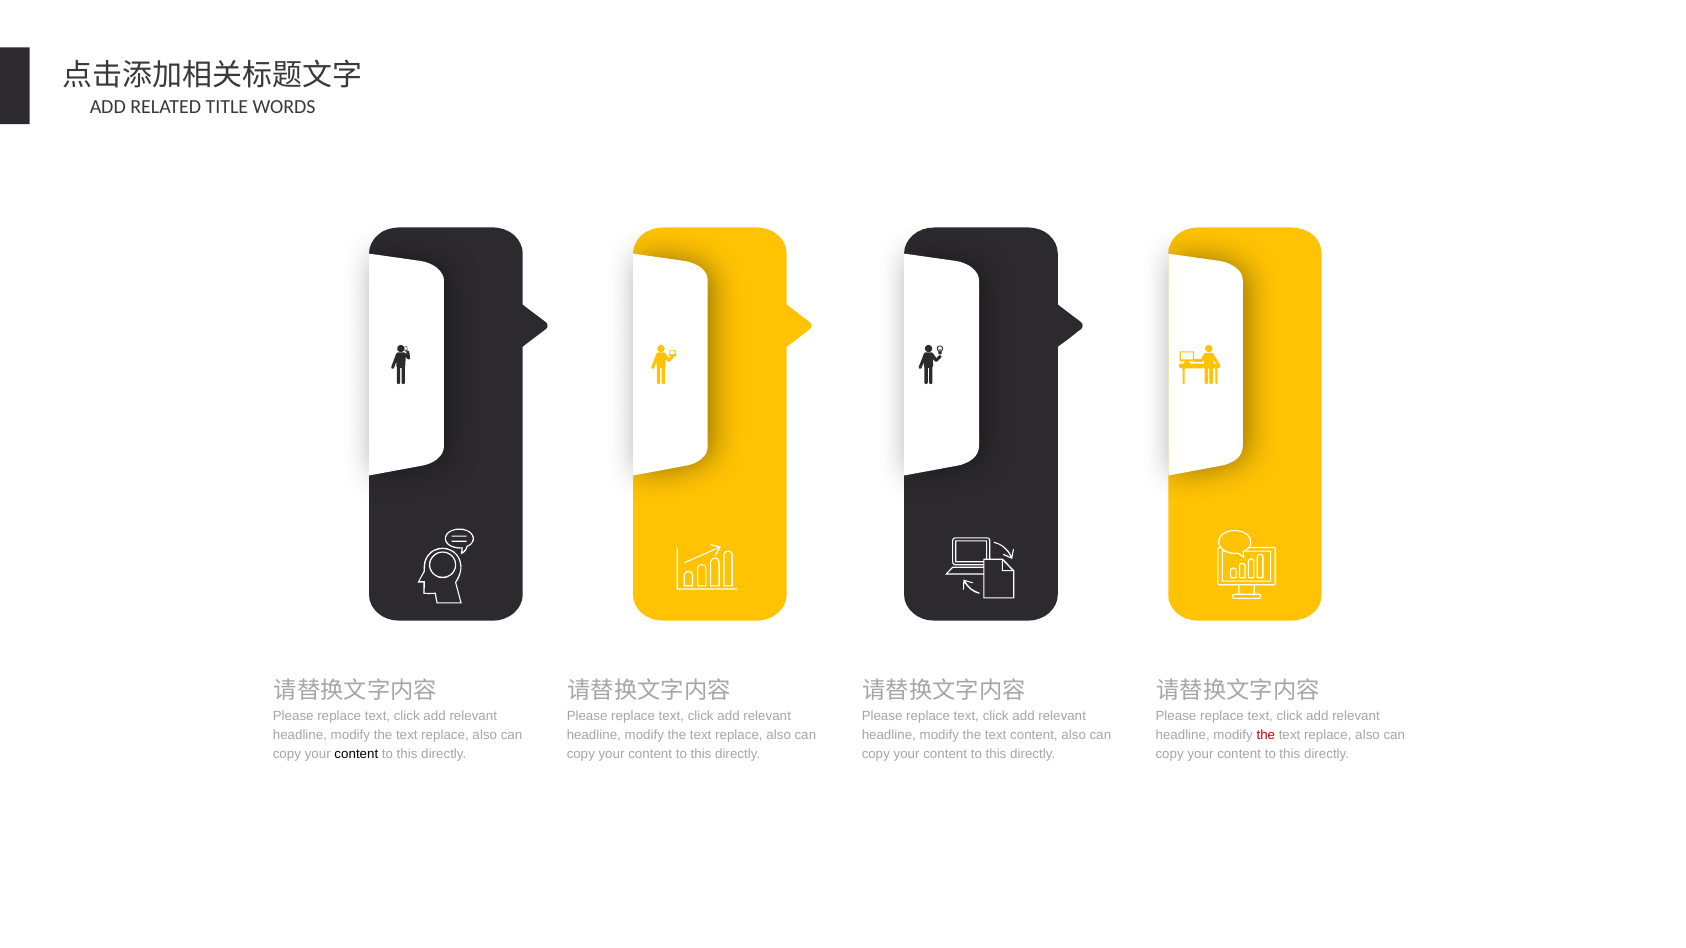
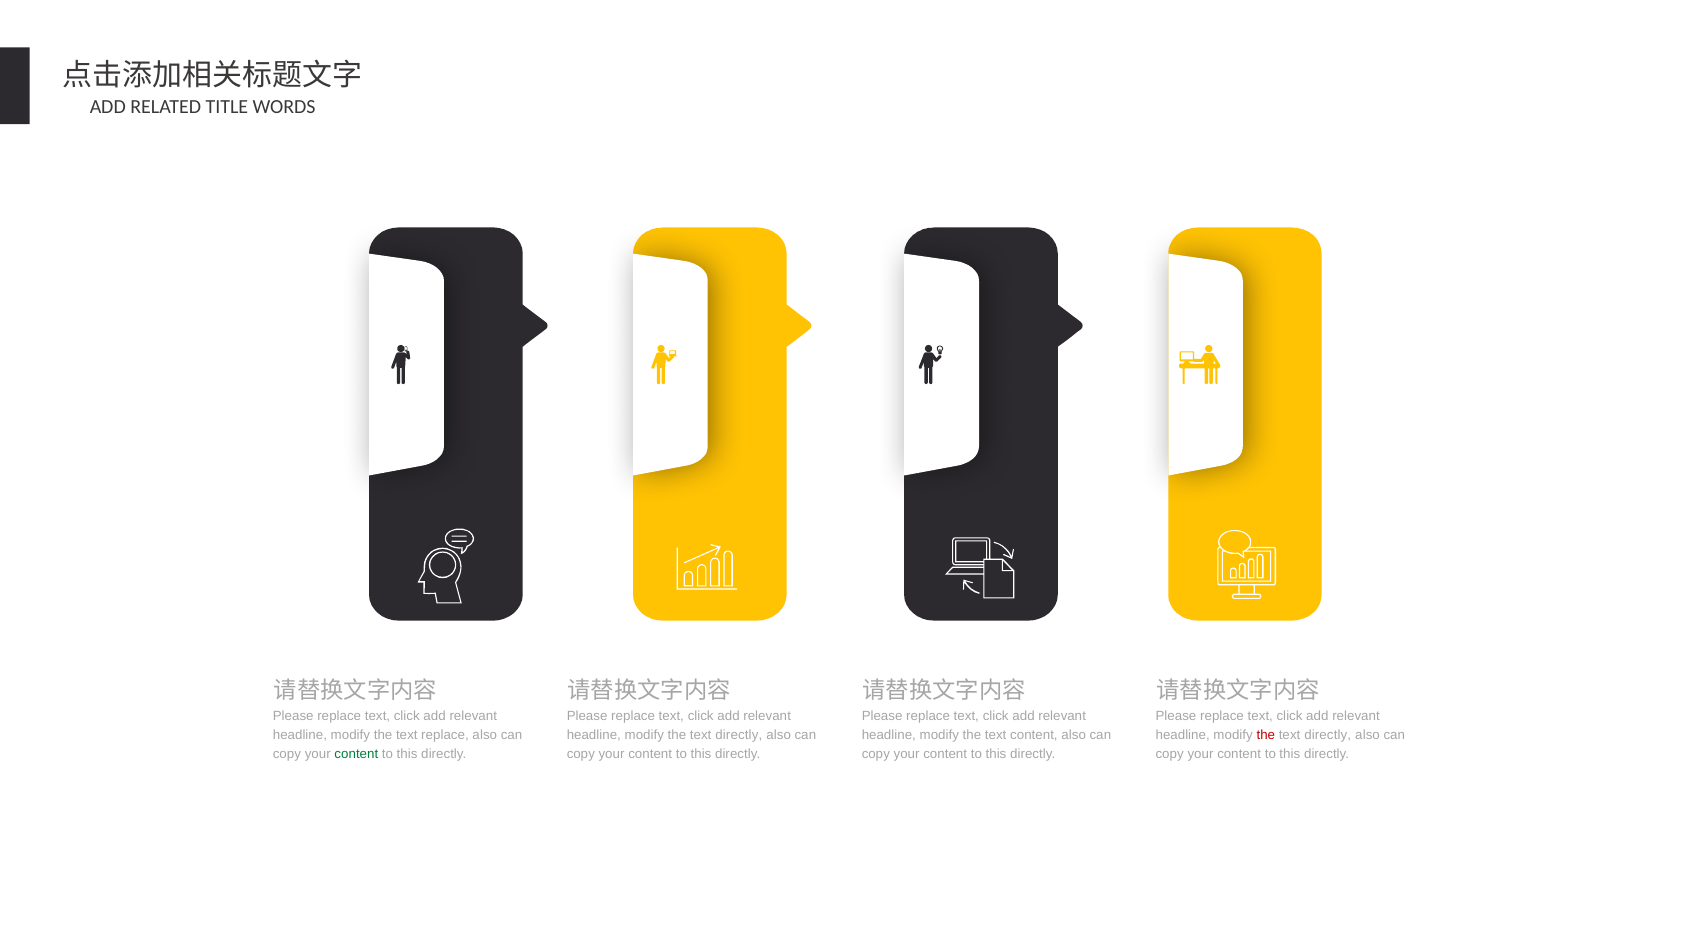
replace at (739, 735): replace -> directly
replace at (1328, 735): replace -> directly
content at (356, 754) colour: black -> green
